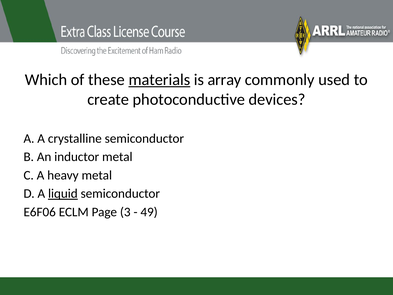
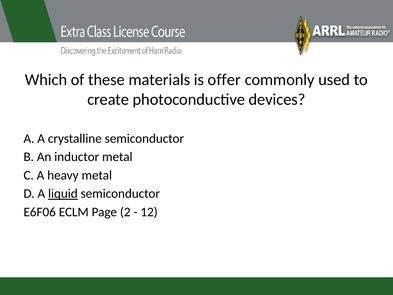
materials underline: present -> none
array: array -> offer
3: 3 -> 2
49: 49 -> 12
